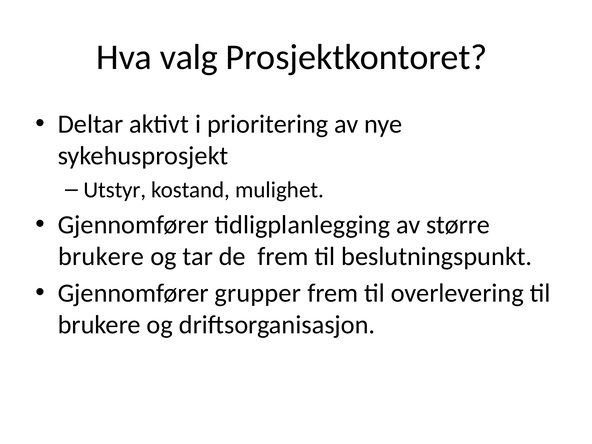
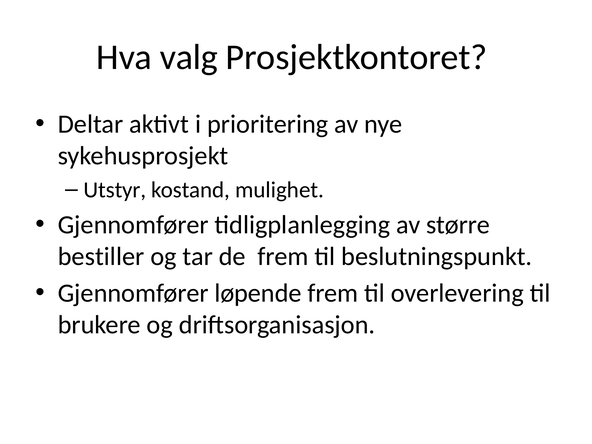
brukere at (101, 256): brukere -> bestiller
grupper: grupper -> løpende
